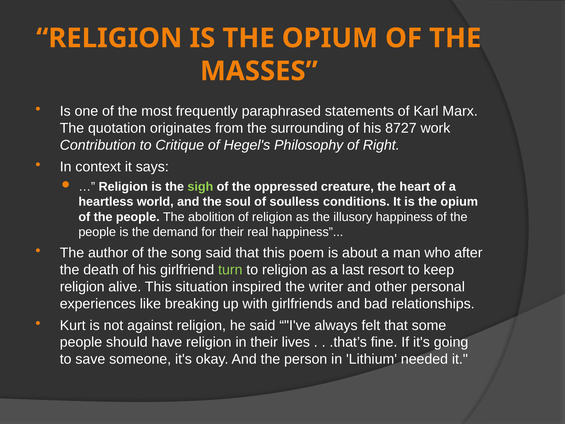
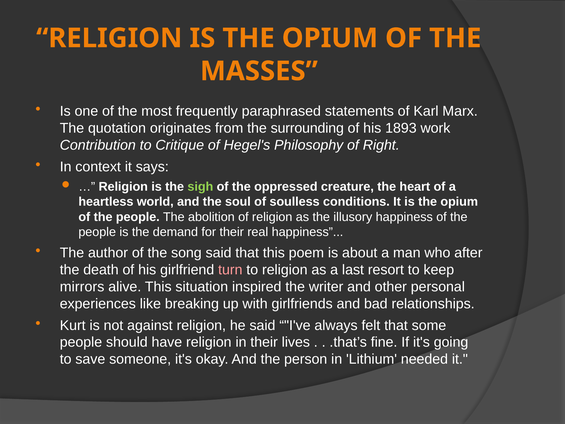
8727: 8727 -> 1893
turn colour: light green -> pink
religion at (82, 287): religion -> mirrors
